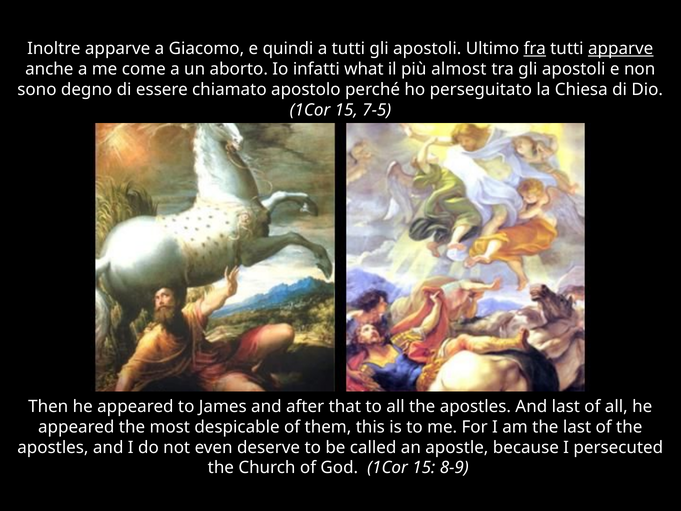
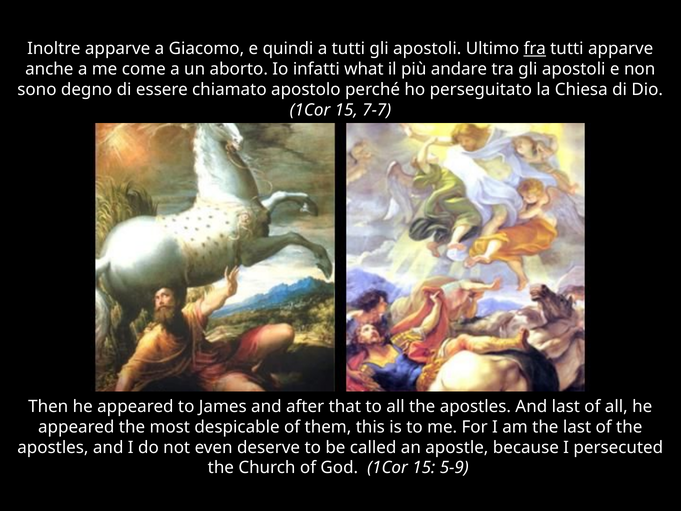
apparve at (621, 49) underline: present -> none
almost: almost -> andare
7-5: 7-5 -> 7-7
8-9: 8-9 -> 5-9
